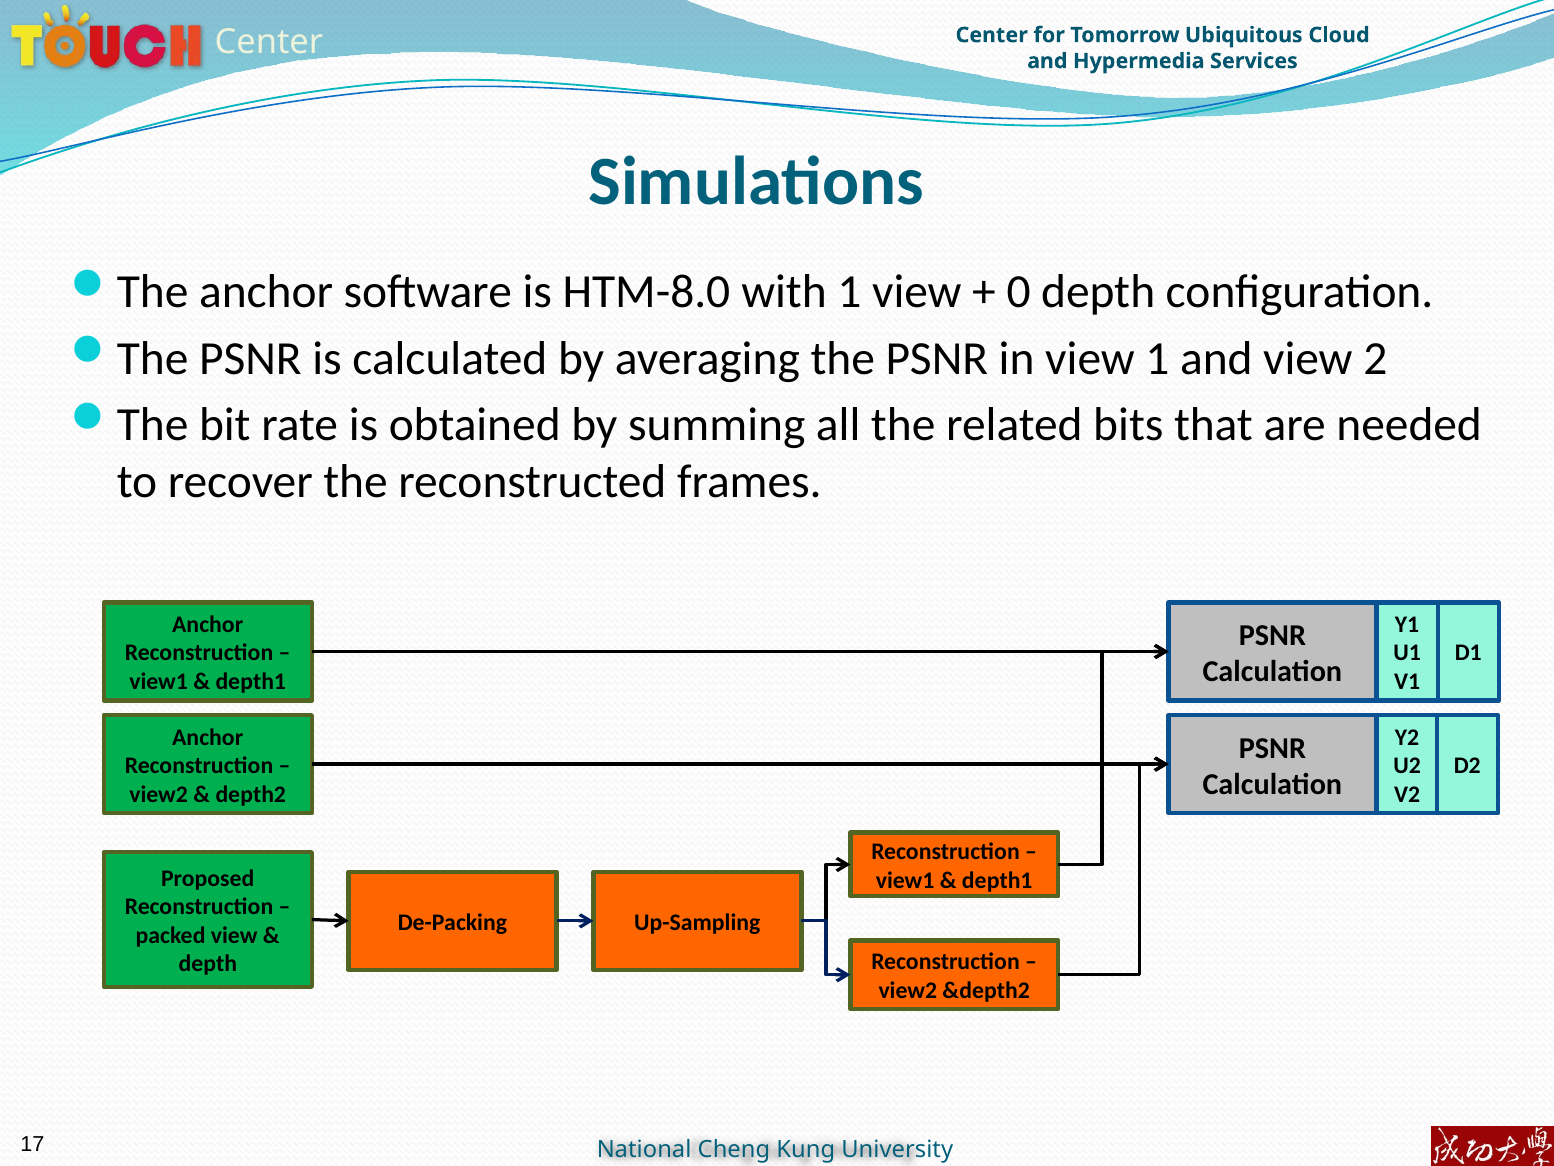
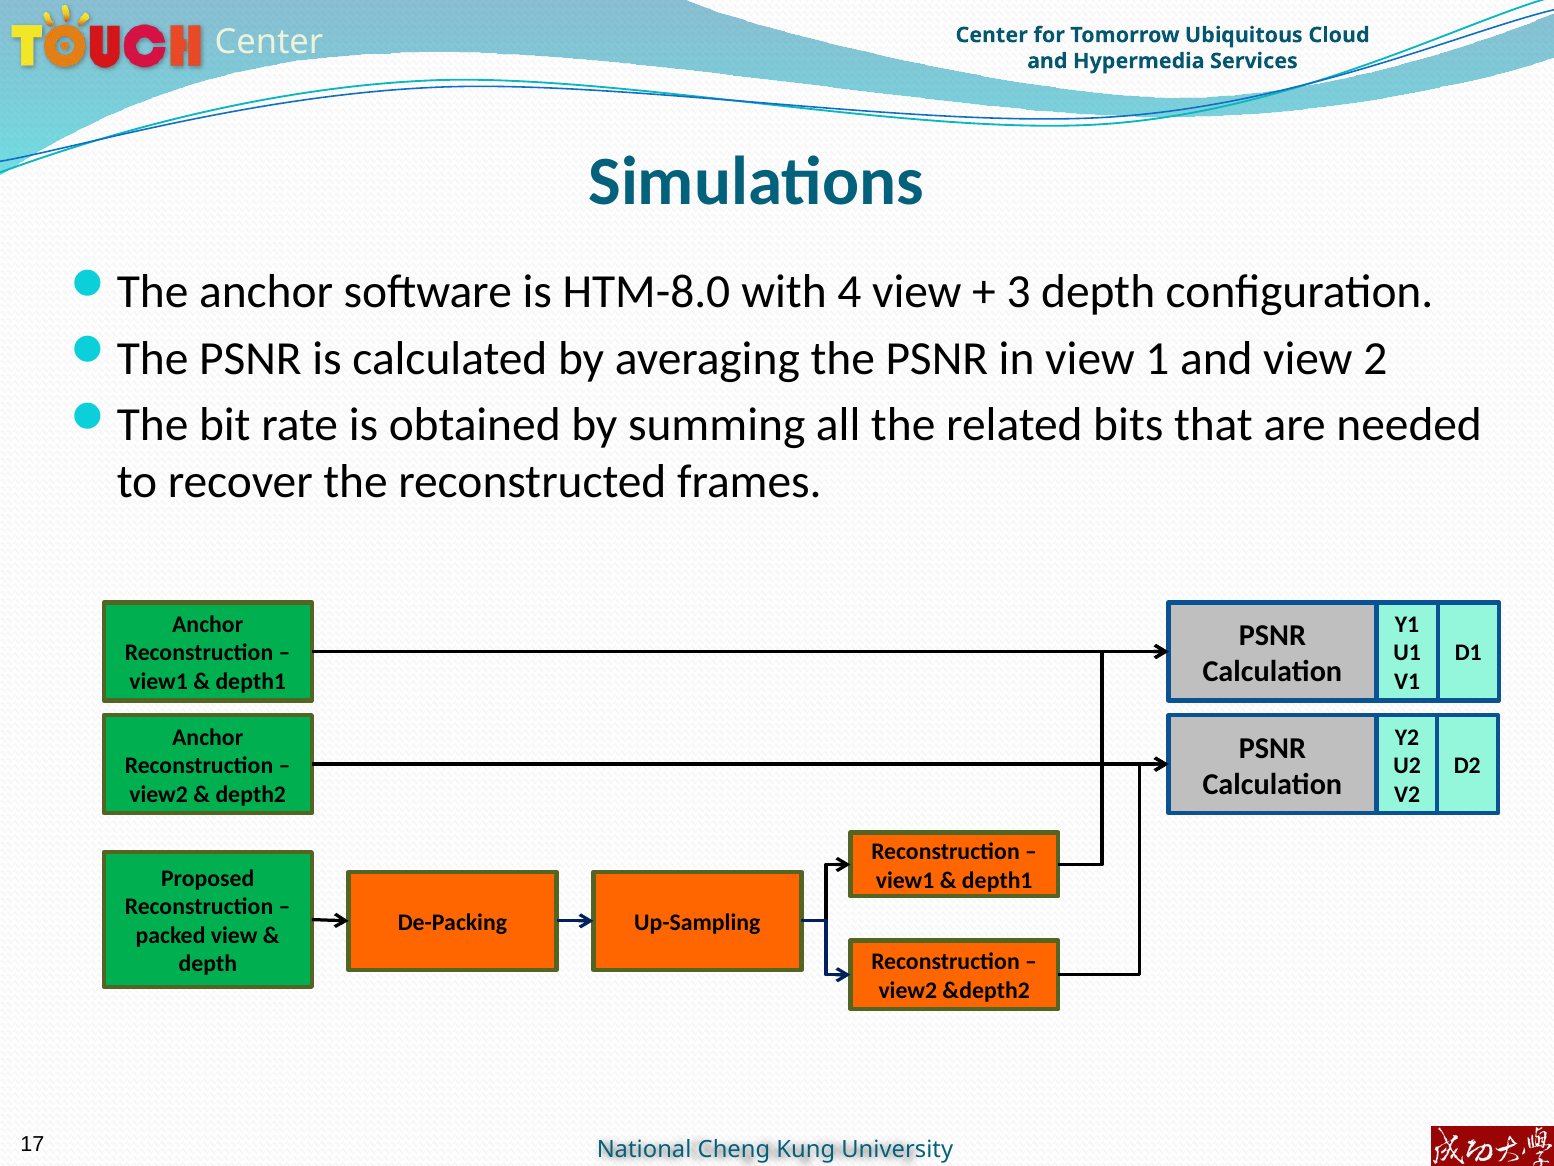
with 1: 1 -> 4
0: 0 -> 3
